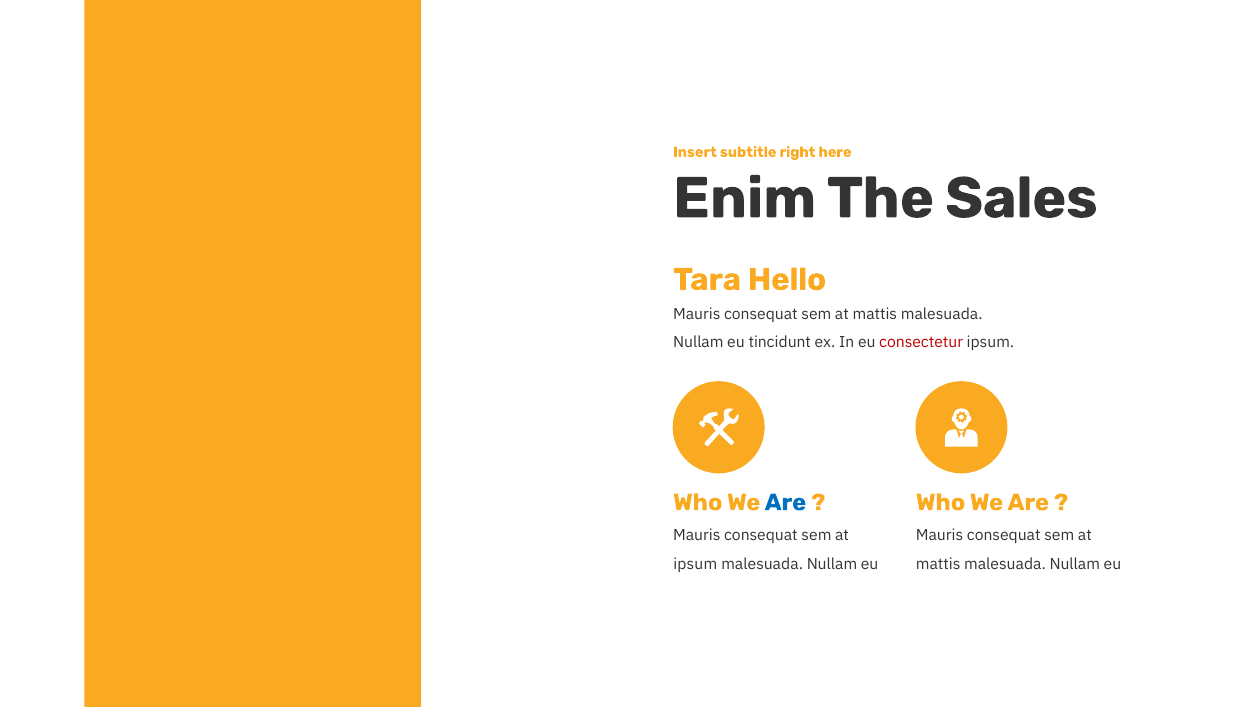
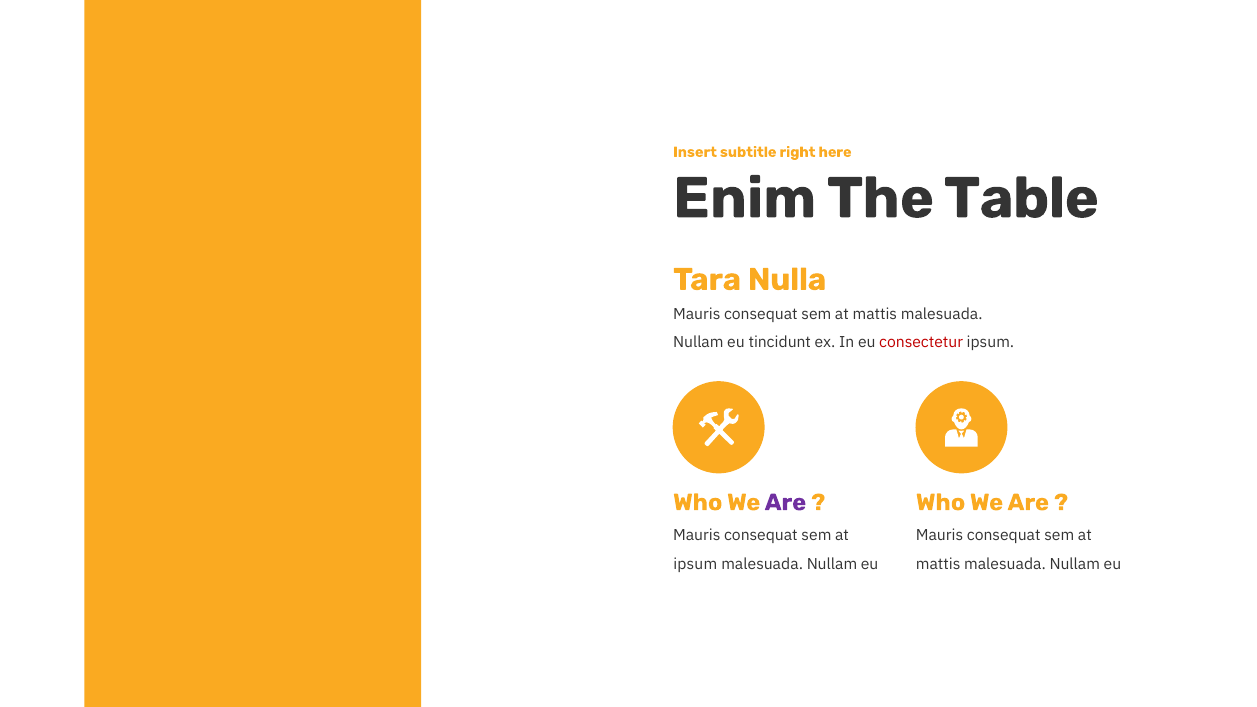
Sales: Sales -> Table
Hello: Hello -> Nulla
Are at (785, 502) colour: blue -> purple
